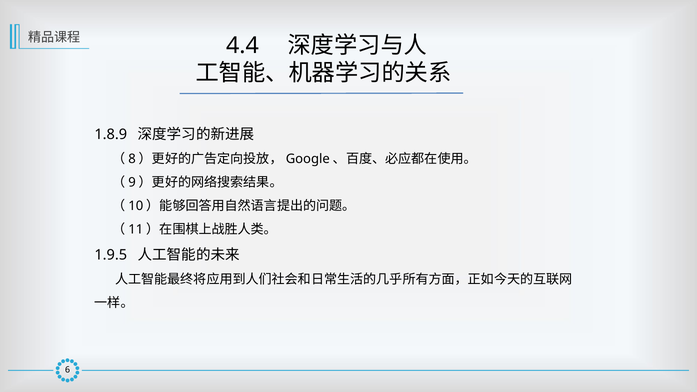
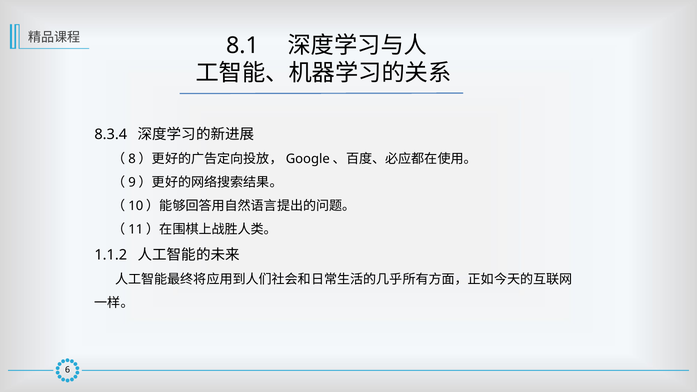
4.4: 4.4 -> 8.1
1.8.9: 1.8.9 -> 8.3.4
1.9.5: 1.9.5 -> 1.1.2
